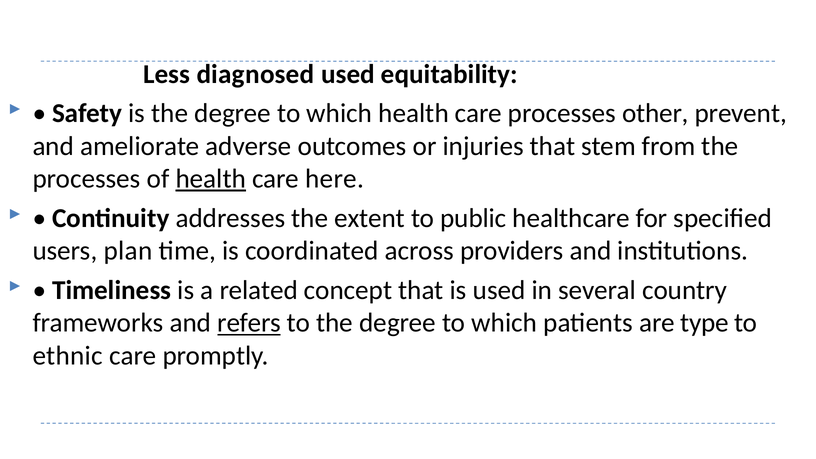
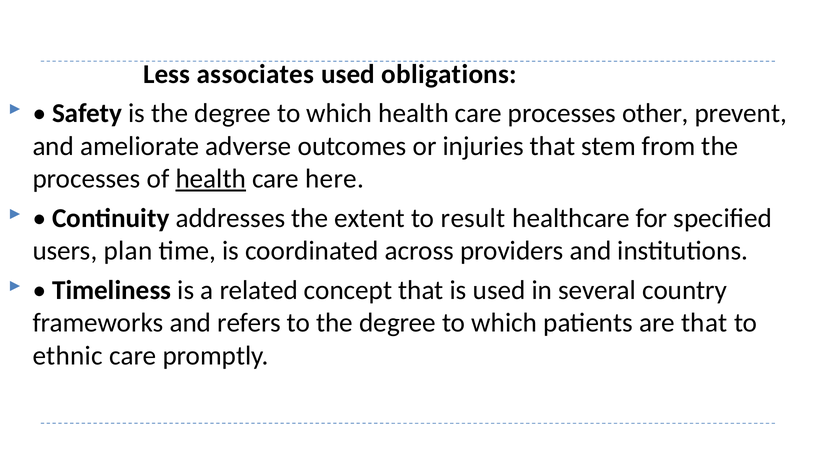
diagnosed: diagnosed -> associates
equitability: equitability -> obligations
public: public -> result
refers underline: present -> none
are type: type -> that
